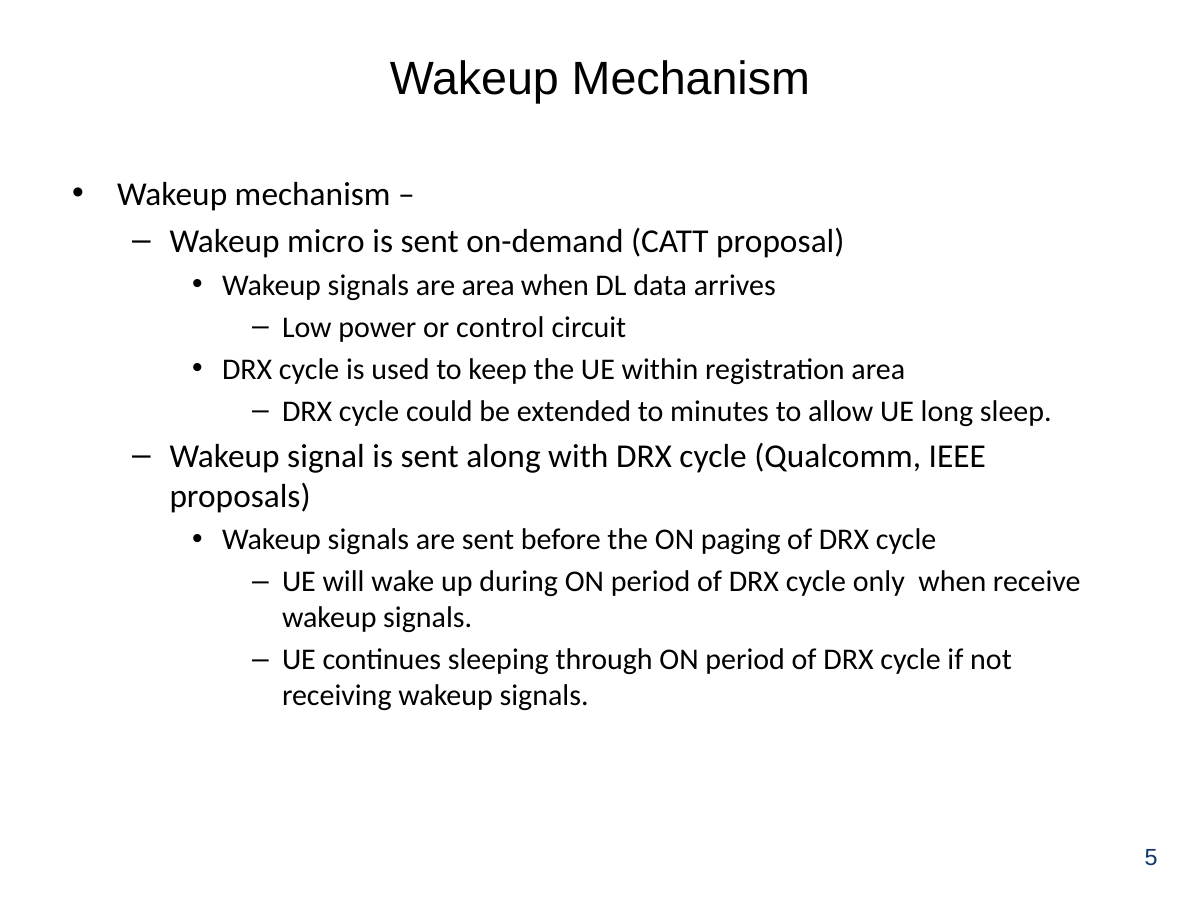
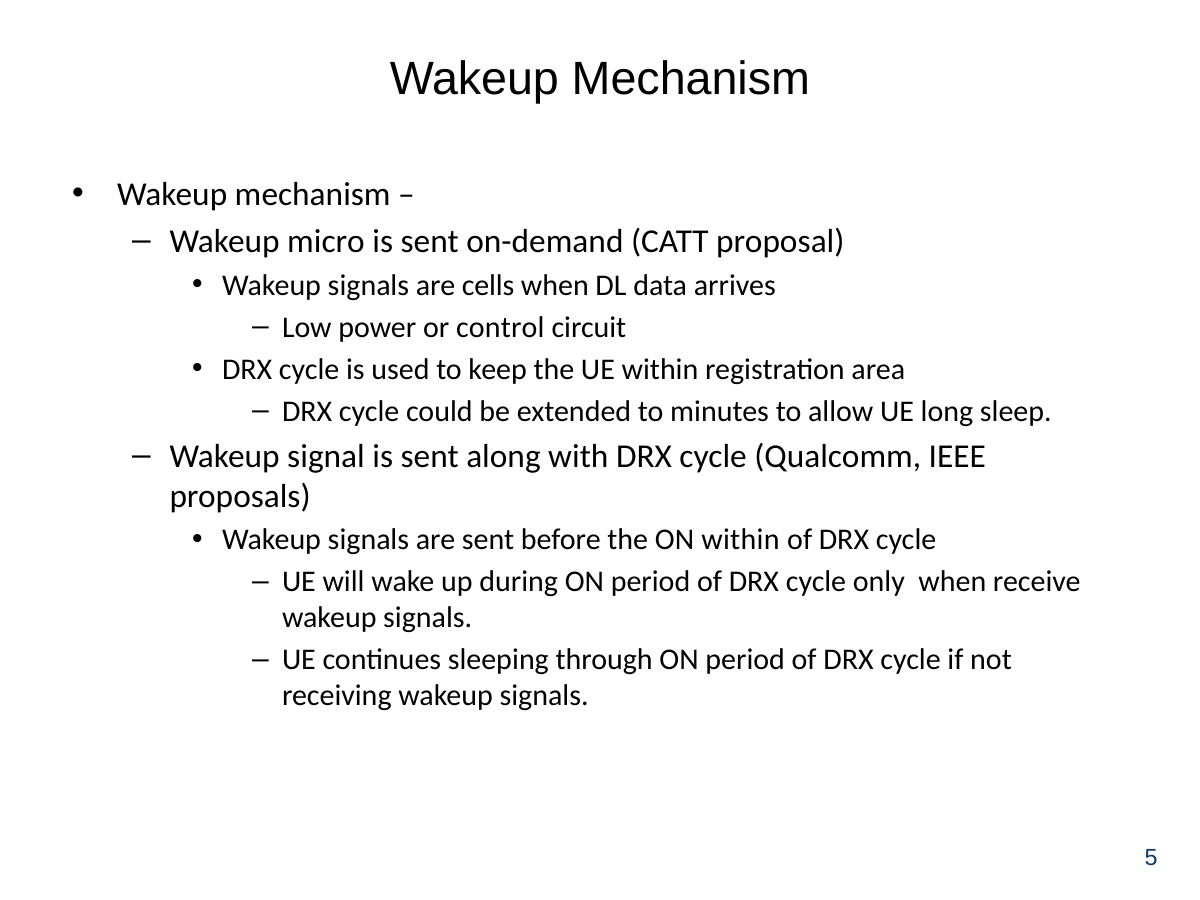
are area: area -> cells
ON paging: paging -> within
